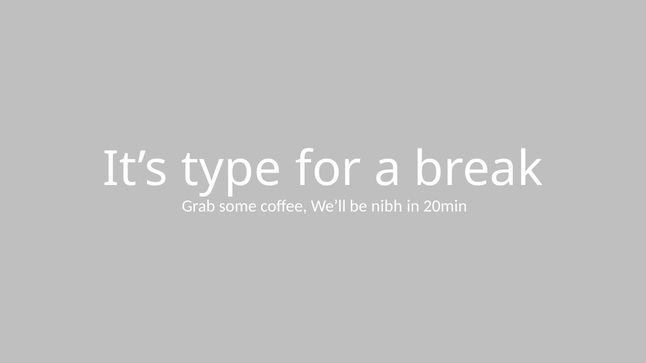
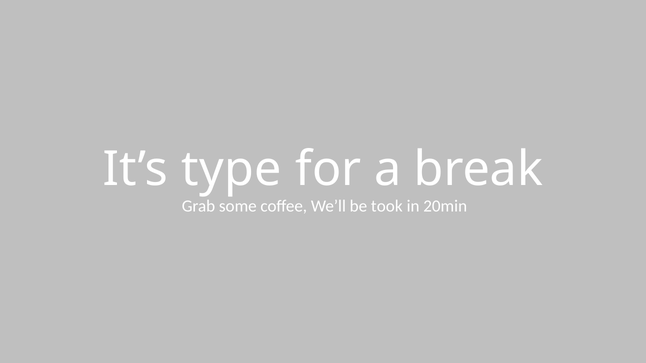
nibh: nibh -> took
